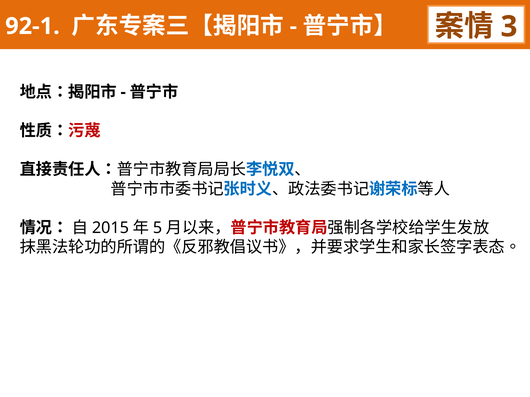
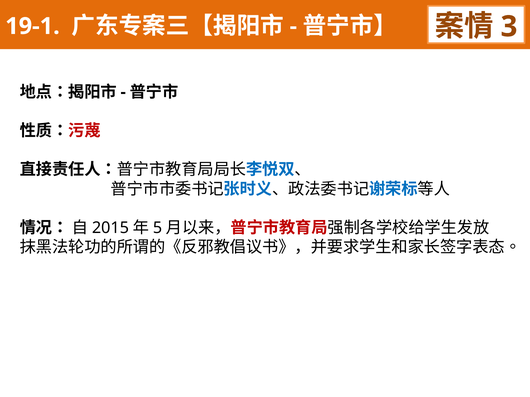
92-1: 92-1 -> 19-1
